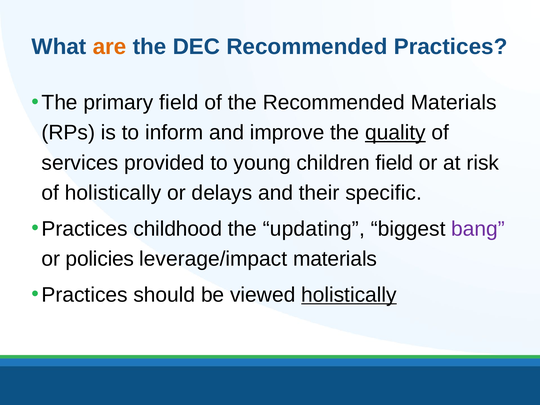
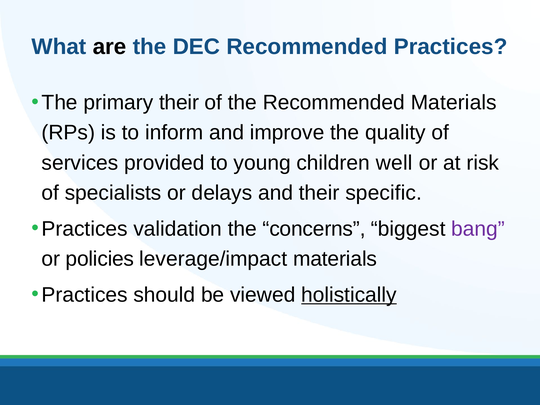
are colour: orange -> black
primary field: field -> their
quality underline: present -> none
children field: field -> well
of holistically: holistically -> specialists
childhood: childhood -> validation
updating: updating -> concerns
